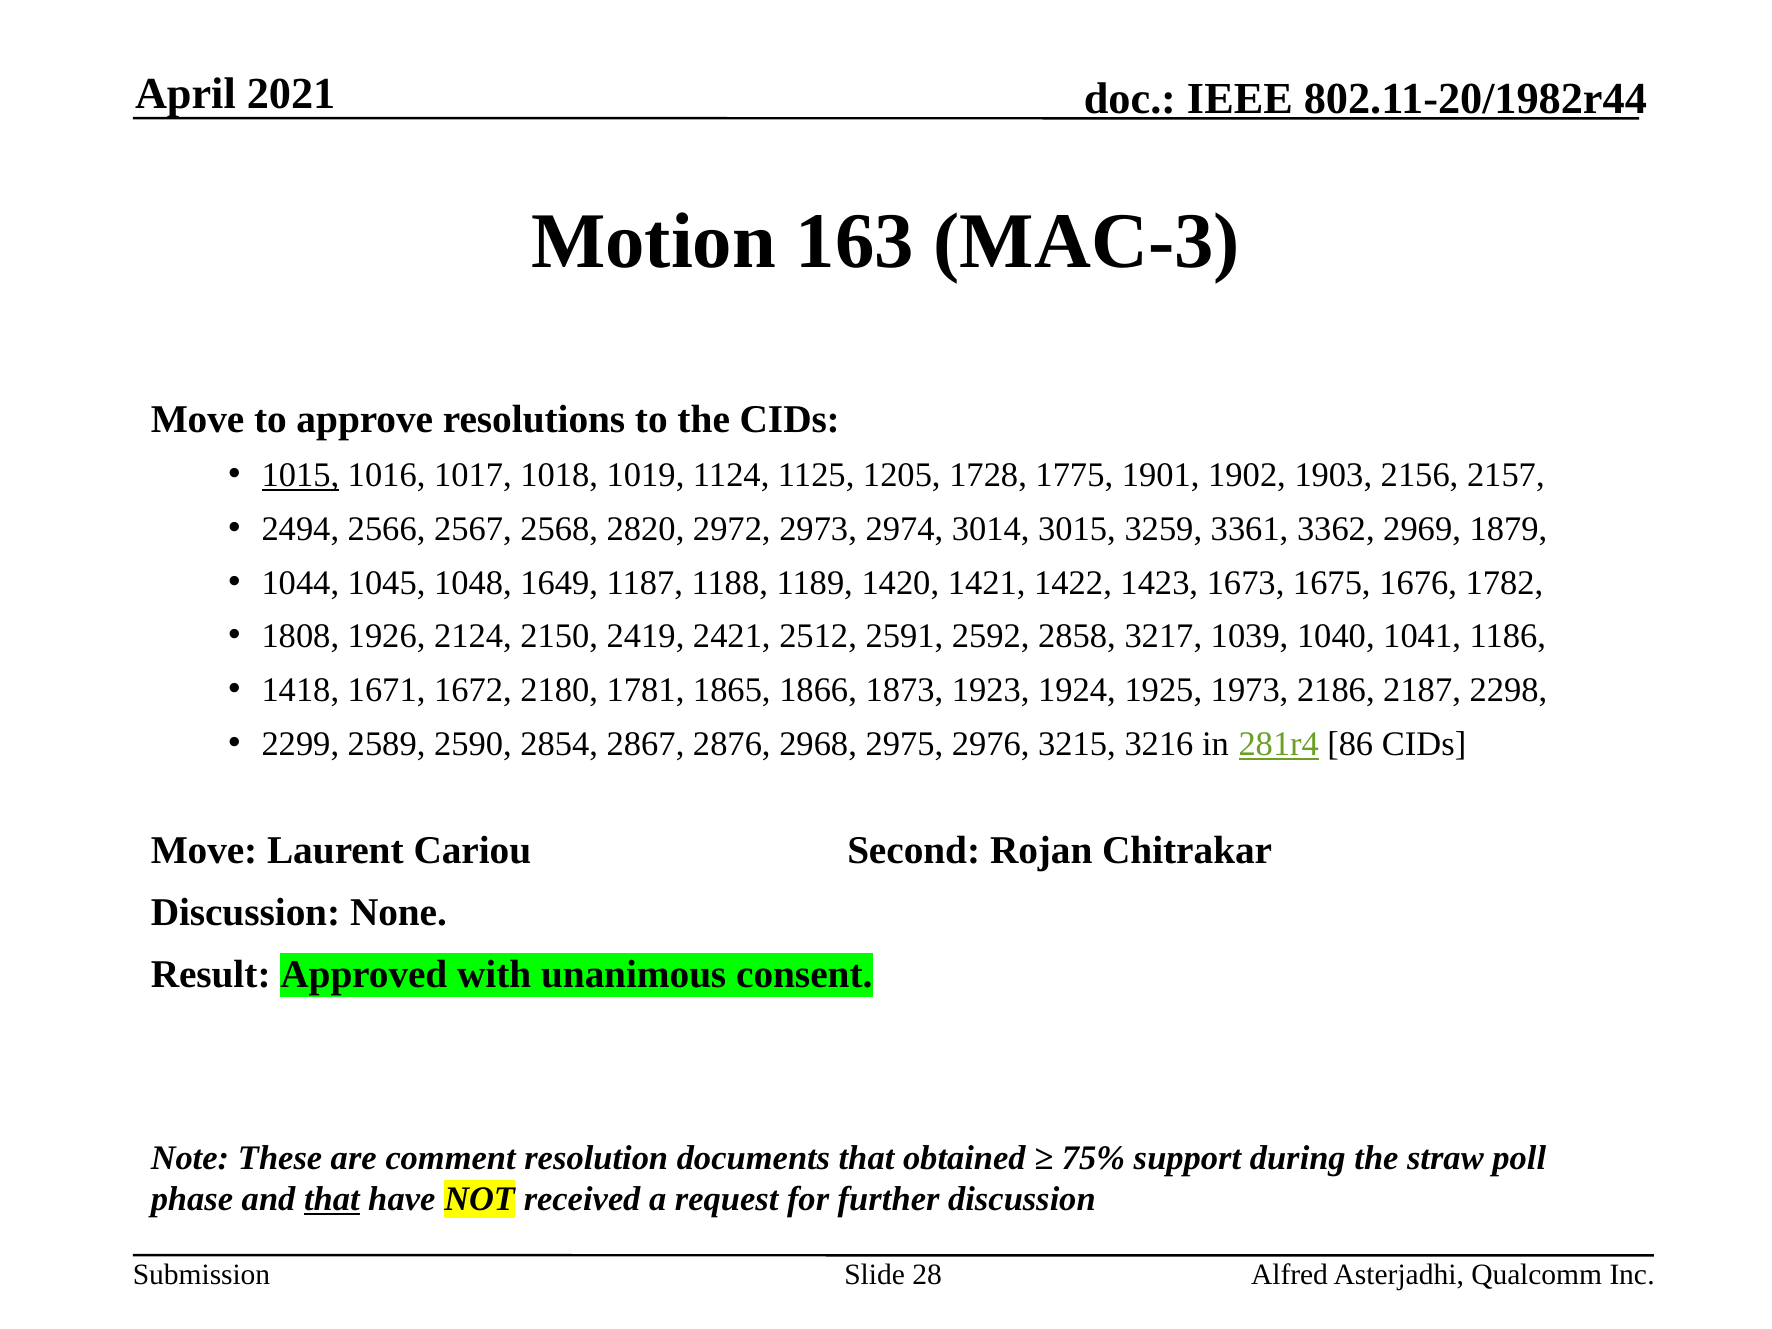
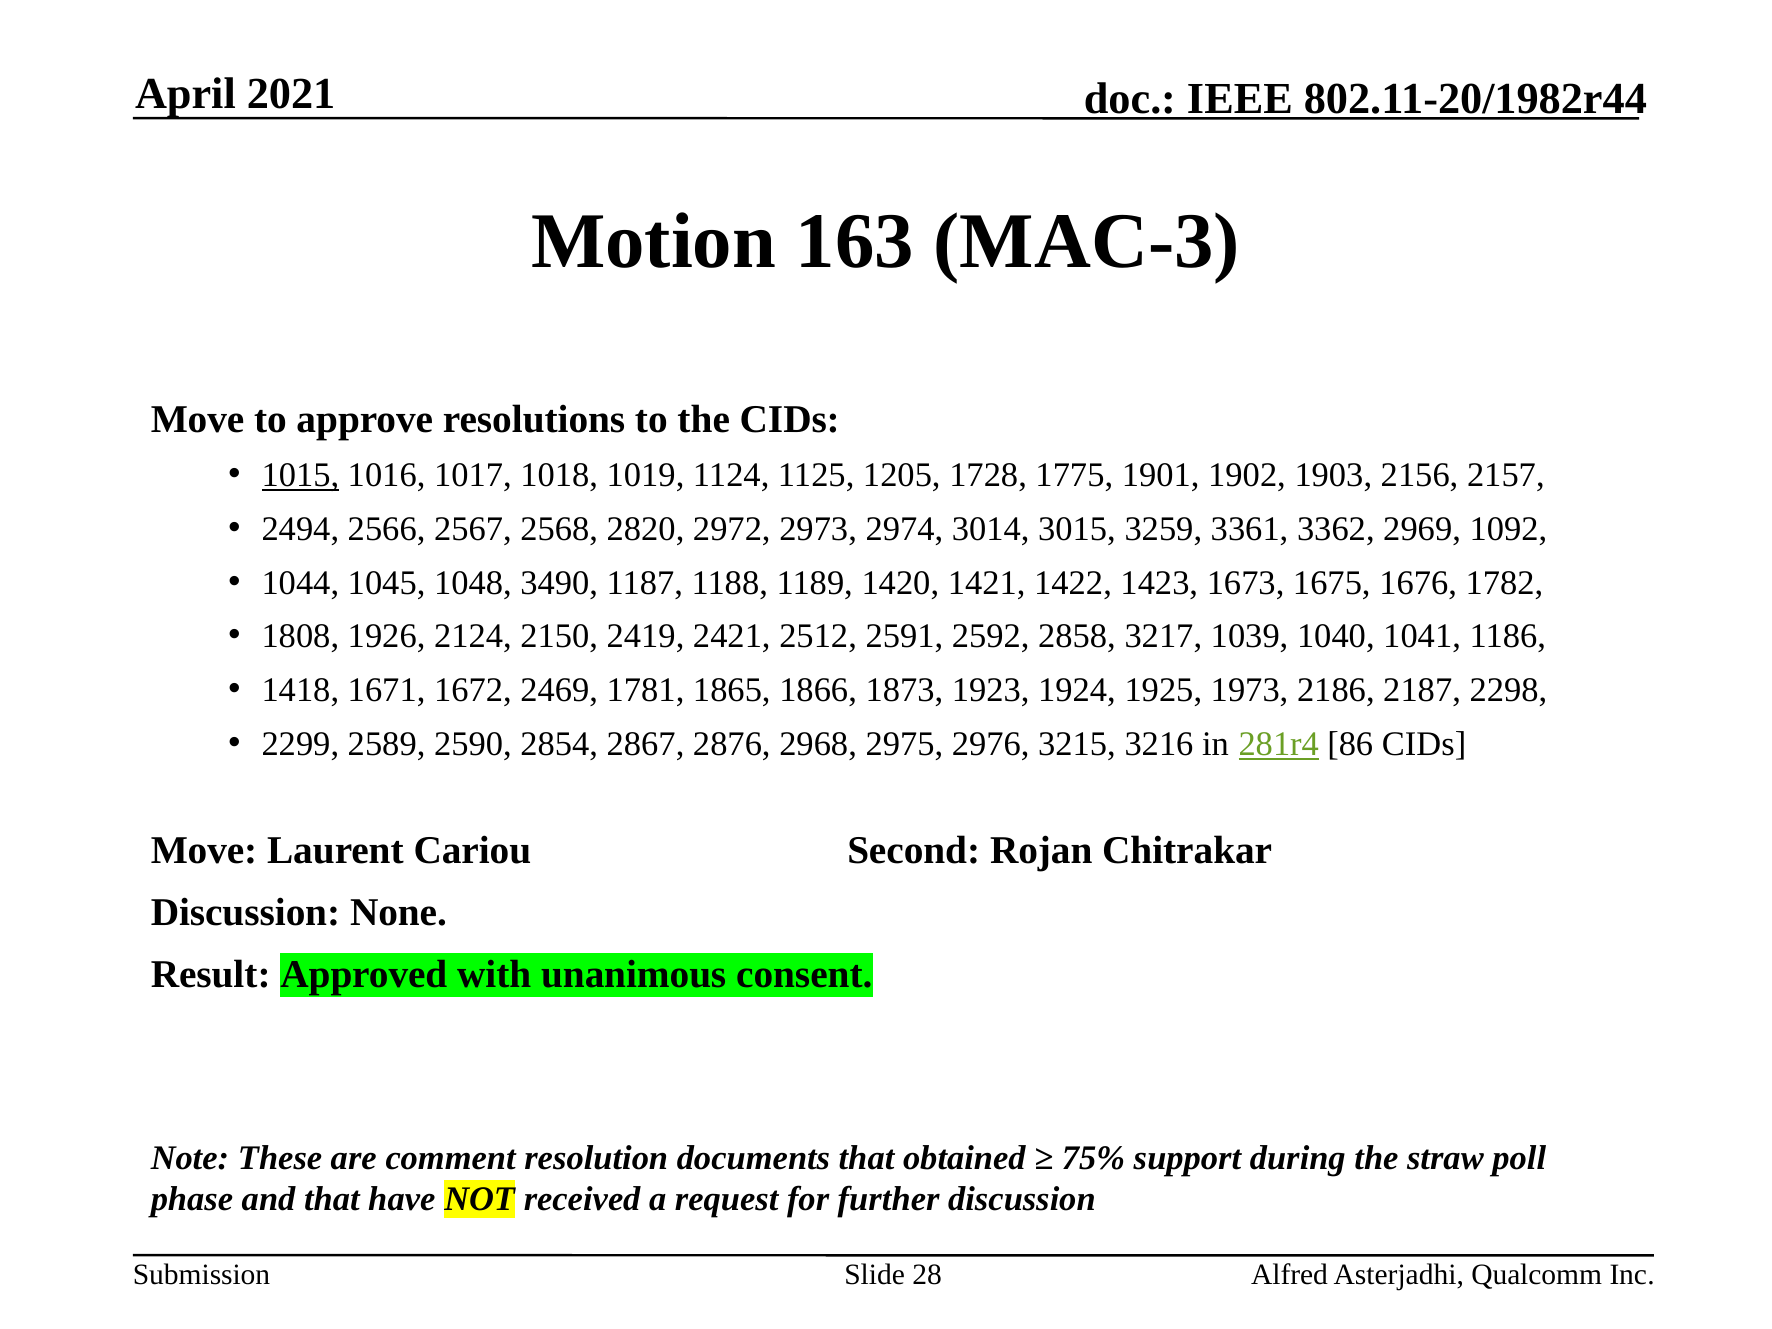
1879: 1879 -> 1092
1649: 1649 -> 3490
2180: 2180 -> 2469
that at (332, 1199) underline: present -> none
